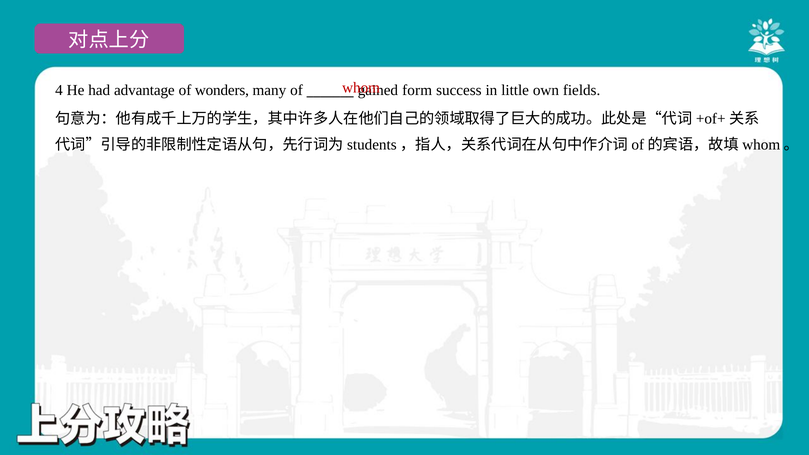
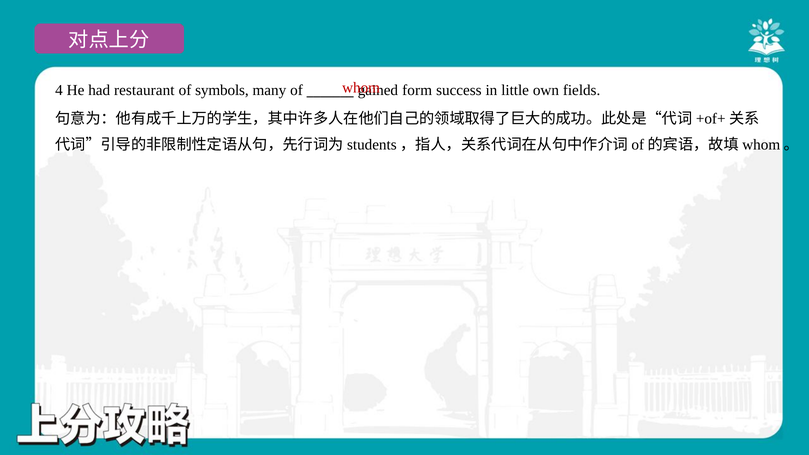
advantage: advantage -> restaurant
wonders: wonders -> symbols
